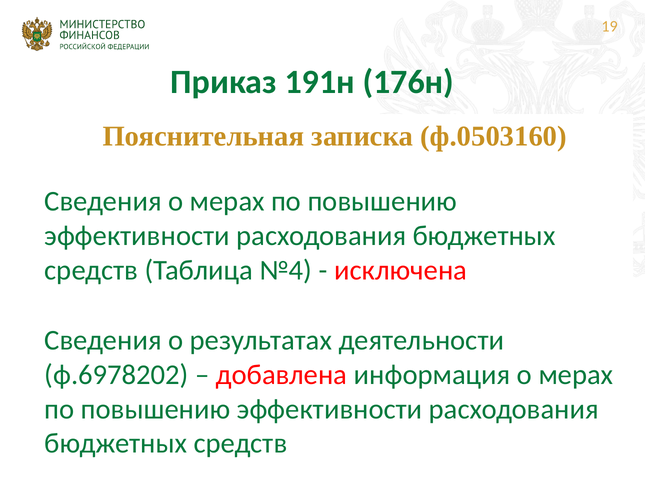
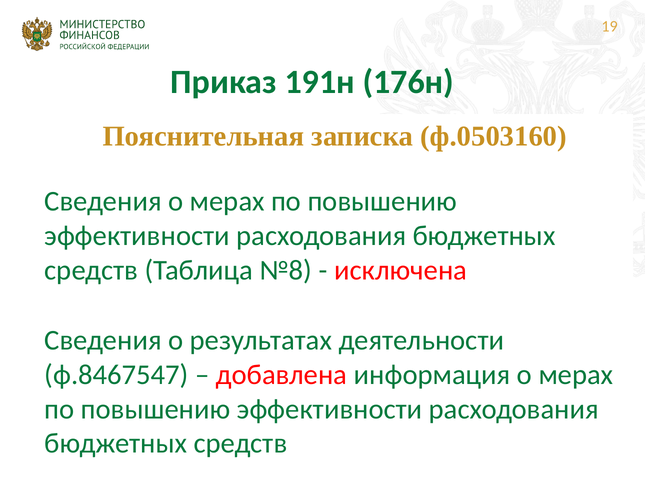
№4: №4 -> №8
ф.6978202: ф.6978202 -> ф.8467547
